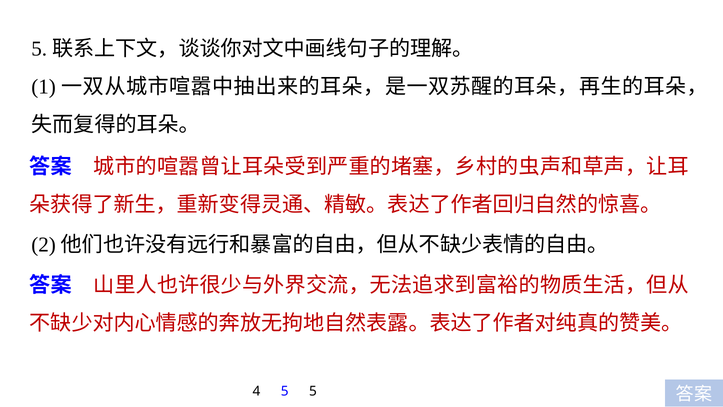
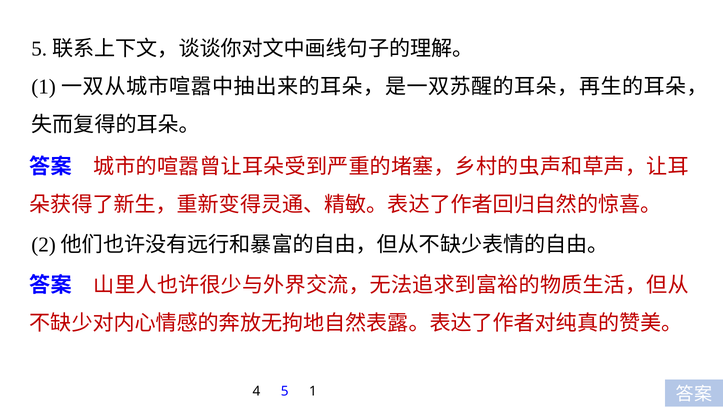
4 5 5: 5 -> 1
